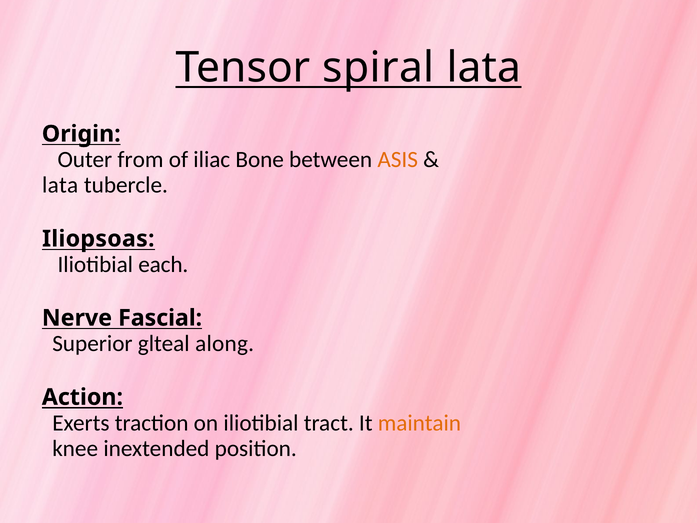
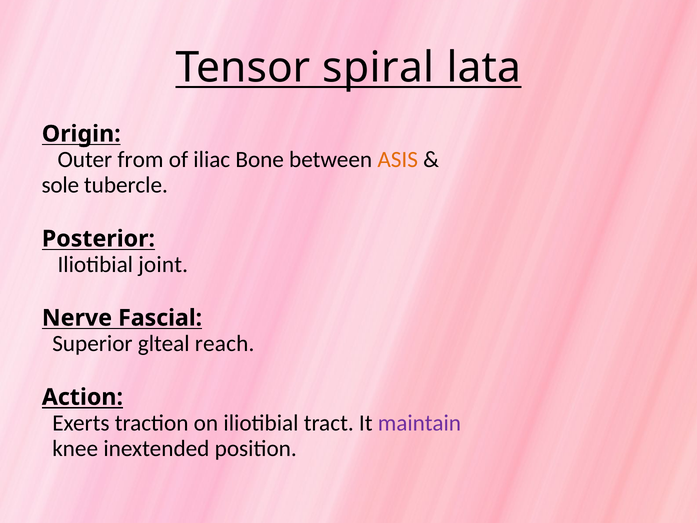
lata at (60, 185): lata -> sole
Iliopsoas: Iliopsoas -> Posterior
each: each -> joint
along: along -> reach
maintain colour: orange -> purple
